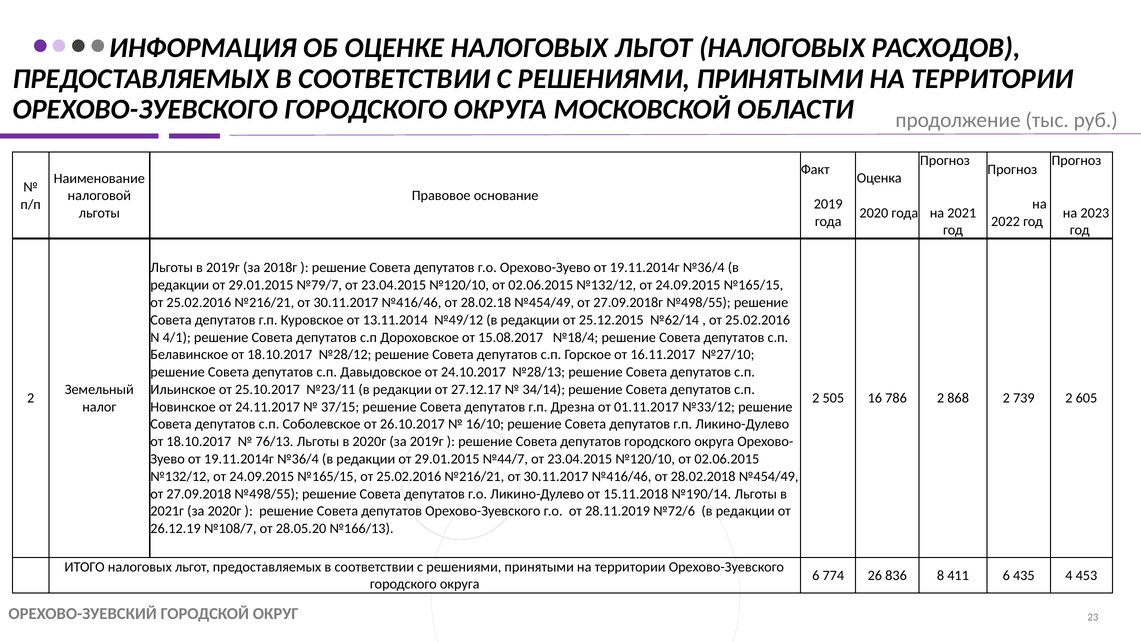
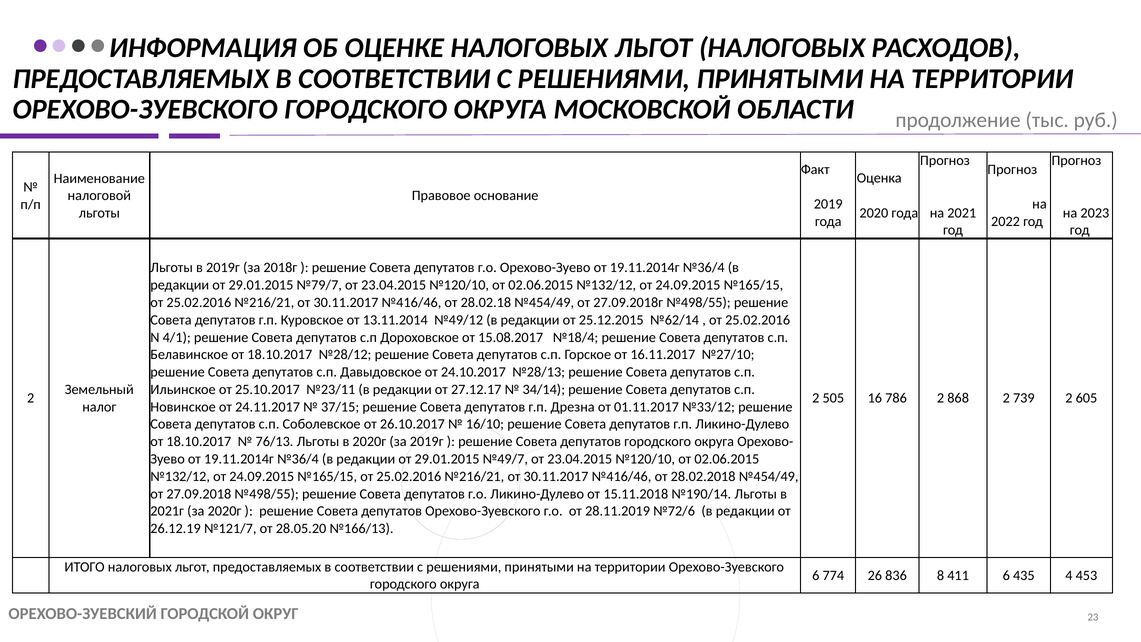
№44/7: №44/7 -> №49/7
№108/7: №108/7 -> №121/7
